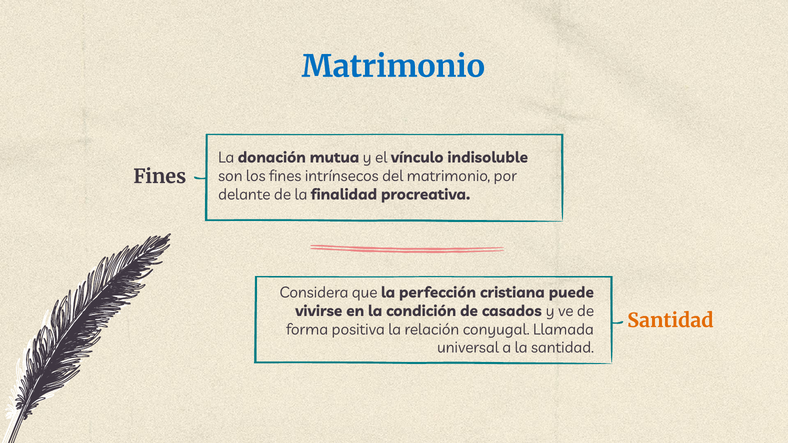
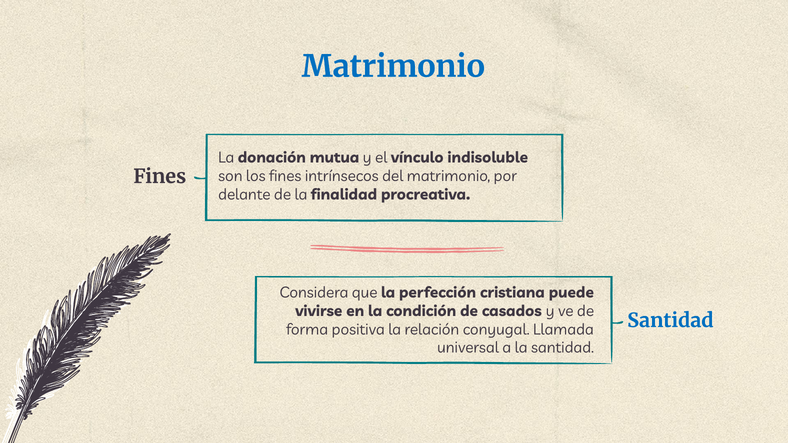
Santidad at (670, 321) colour: orange -> blue
